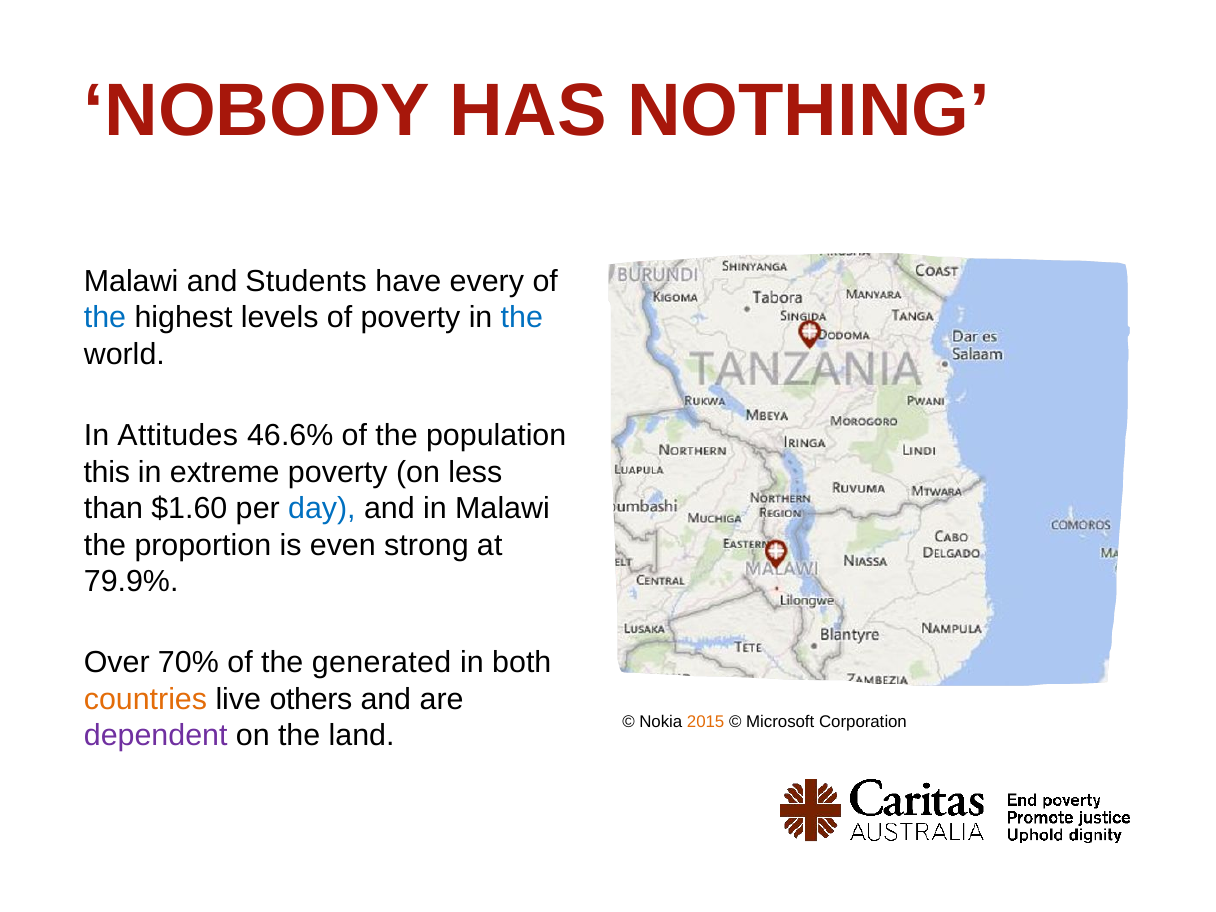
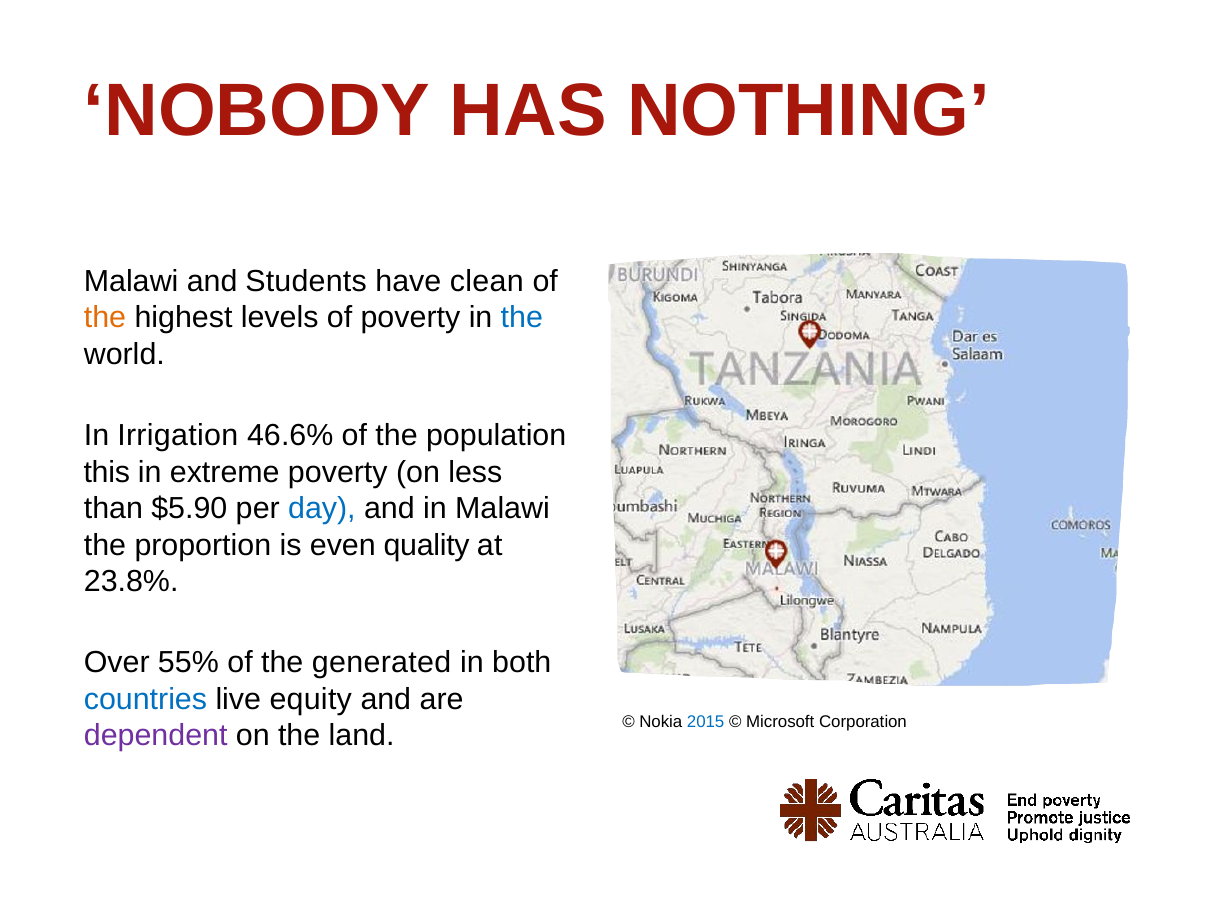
every: every -> clean
the at (105, 318) colour: blue -> orange
Attitudes: Attitudes -> Irrigation
$1.60: $1.60 -> $5.90
strong: strong -> quality
79.9%: 79.9% -> 23.8%
70%: 70% -> 55%
countries colour: orange -> blue
others: others -> equity
2015 colour: orange -> blue
